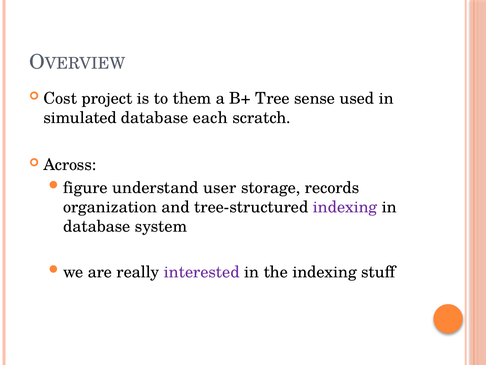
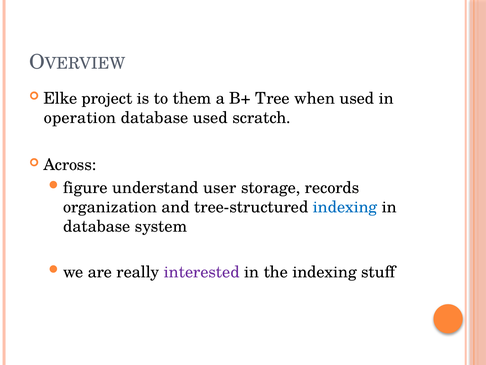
Cost: Cost -> Elke
sense: sense -> when
simulated: simulated -> operation
database each: each -> used
indexing at (345, 207) colour: purple -> blue
